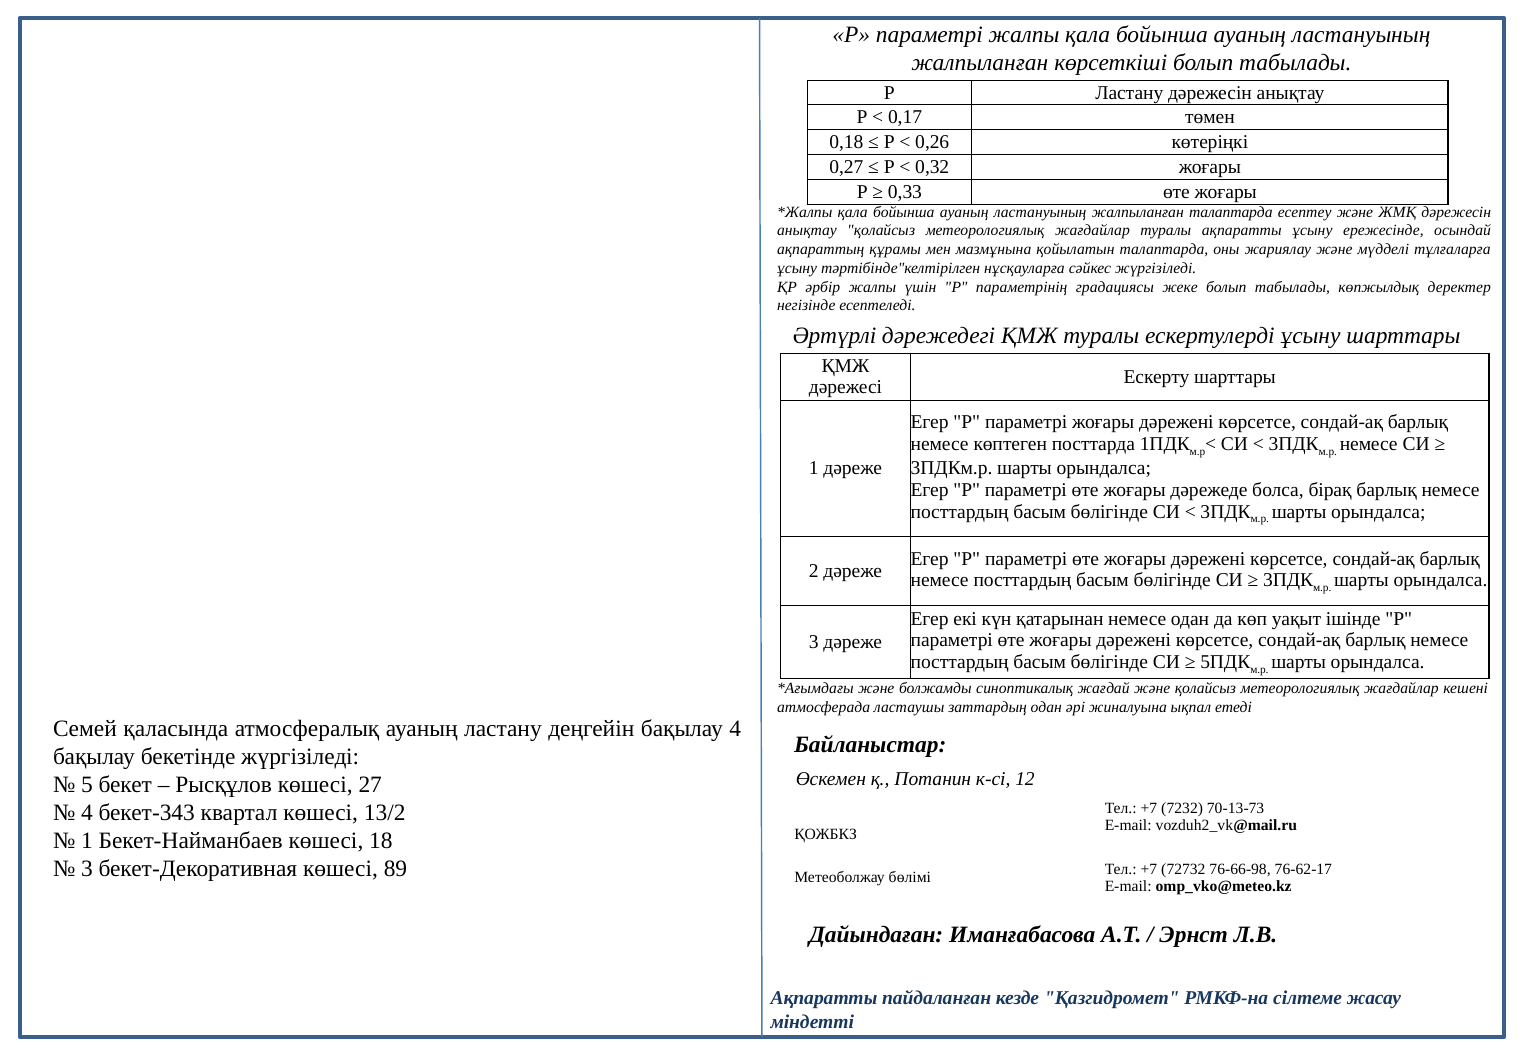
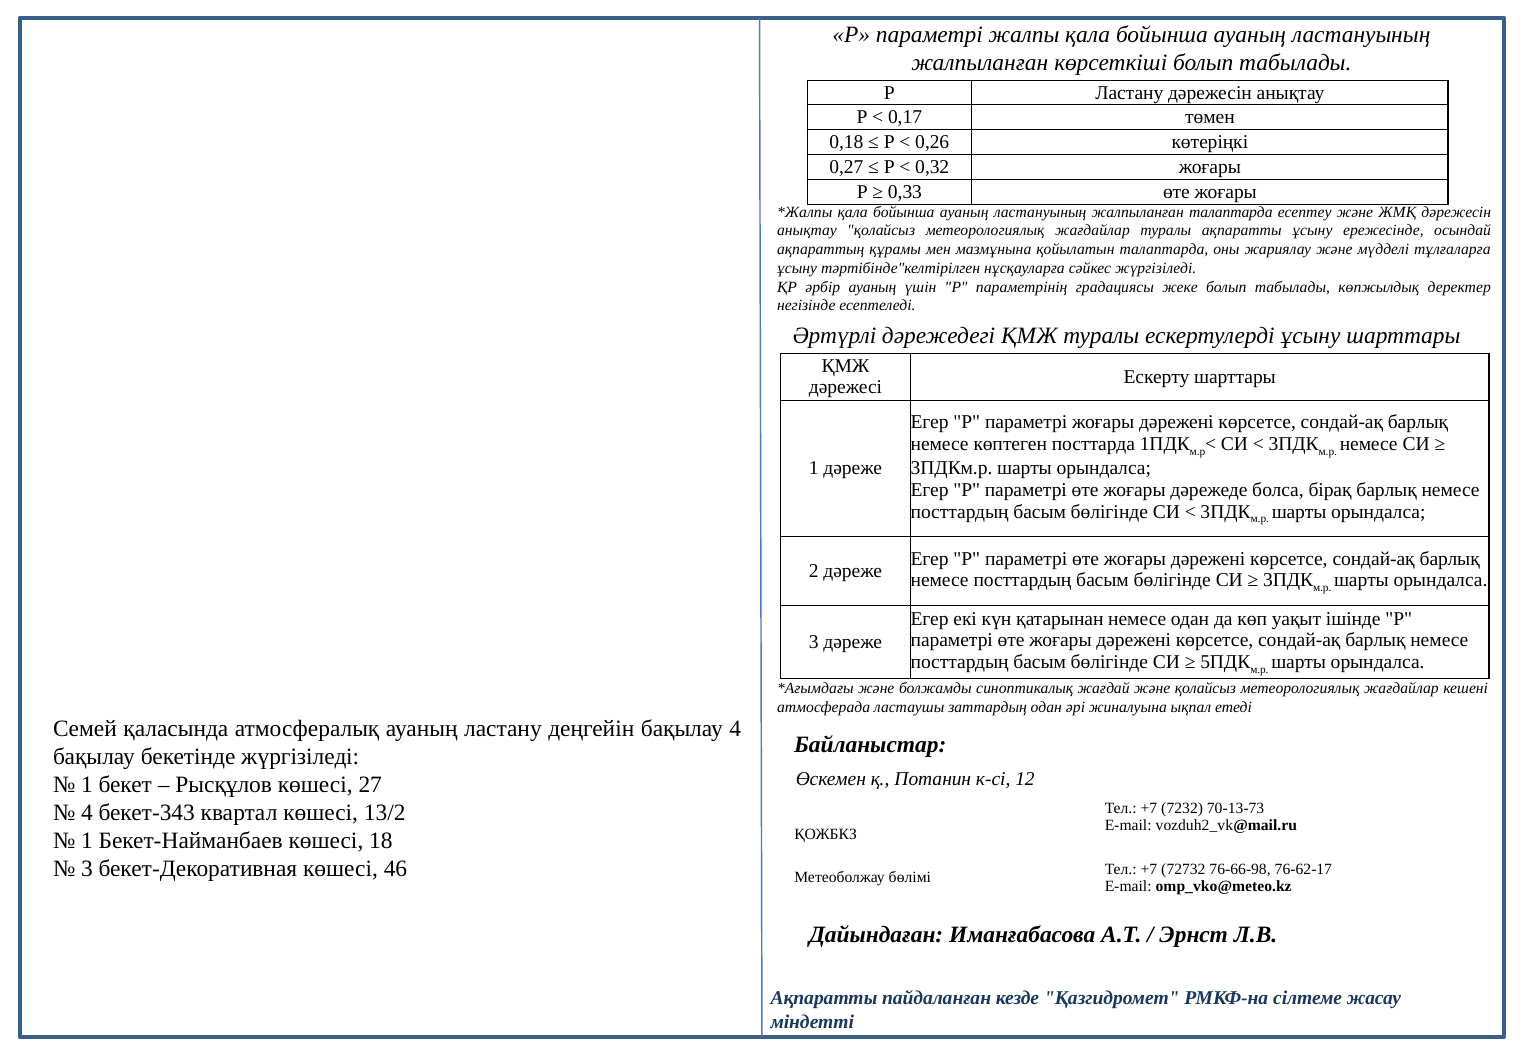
әрбір жалпы: жалпы -> ауаның
5 at (87, 785): 5 -> 1
89: 89 -> 46
